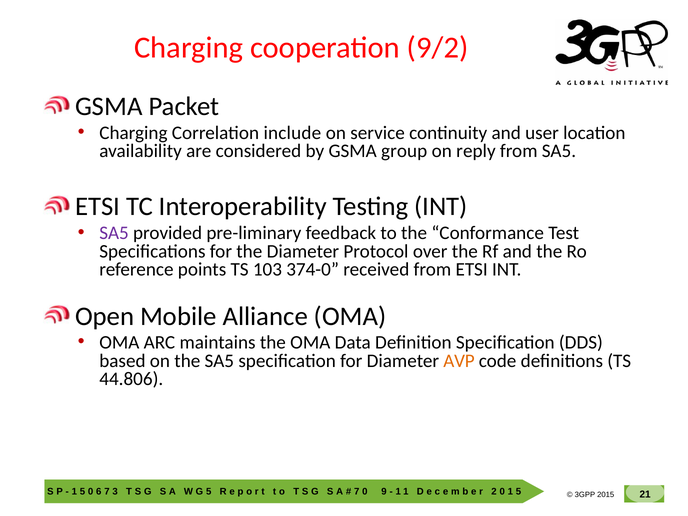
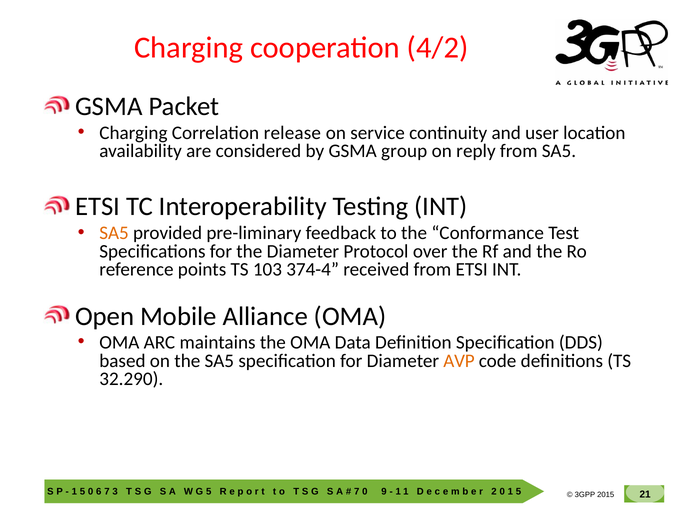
9/2: 9/2 -> 4/2
include: include -> release
SA5 at (114, 233) colour: purple -> orange
374-0: 374-0 -> 374-4
44.806: 44.806 -> 32.290
